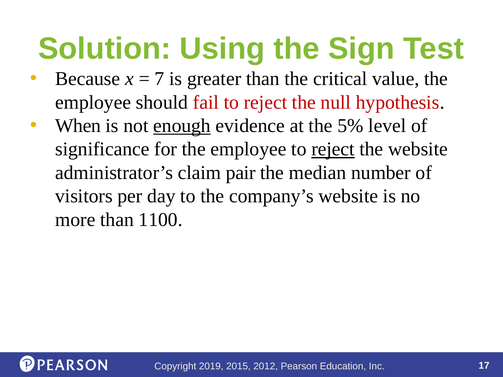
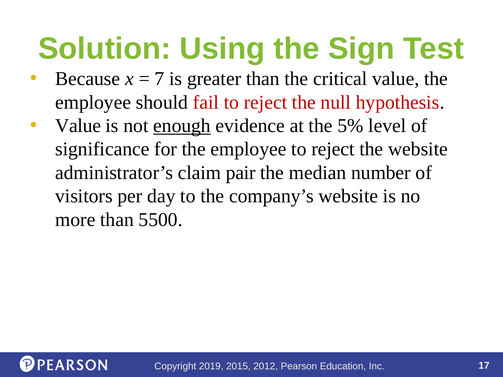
When at (78, 126): When -> Value
reject at (333, 149) underline: present -> none
1100: 1100 -> 5500
